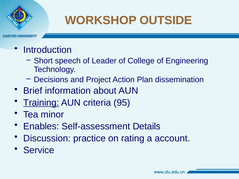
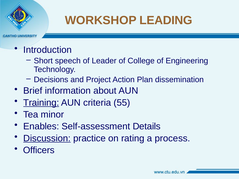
OUTSIDE: OUTSIDE -> LEADING
95: 95 -> 55
Discussion underline: none -> present
account: account -> process
Service: Service -> Officers
